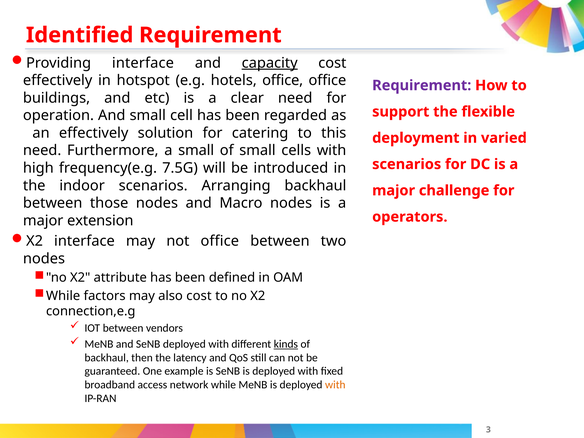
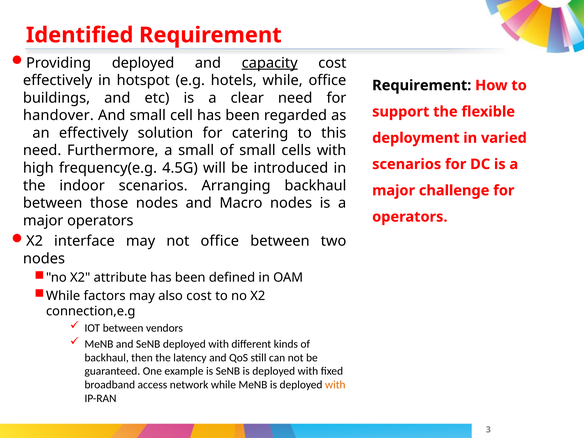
Providing interface: interface -> deployed
hotels office: office -> while
Requirement at (422, 85) colour: purple -> black
operation: operation -> handover
7.5G: 7.5G -> 4.5G
major extension: extension -> operators
kinds underline: present -> none
